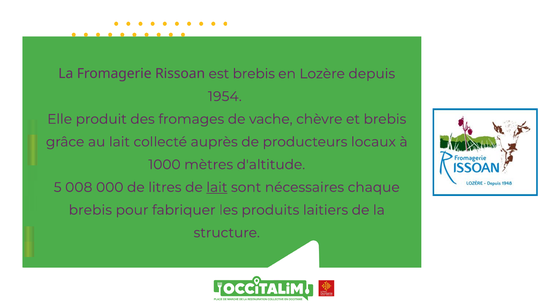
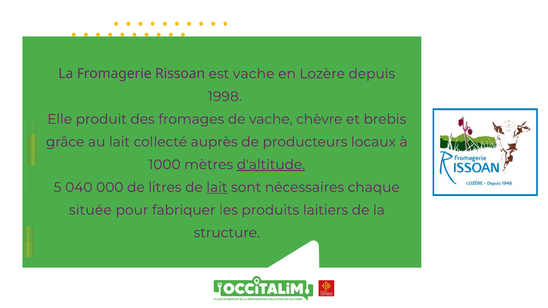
est brebis: brebis -> vache
1954: 1954 -> 1998
d'altitude underline: none -> present
008: 008 -> 040
brebis at (90, 210): brebis -> située
